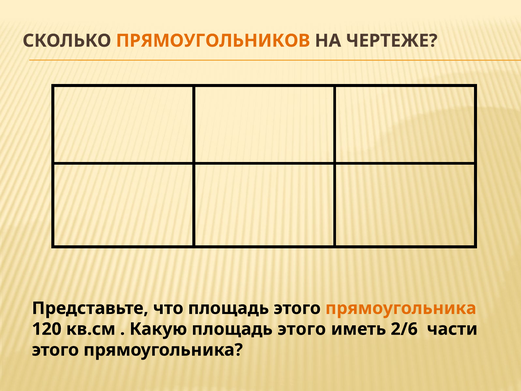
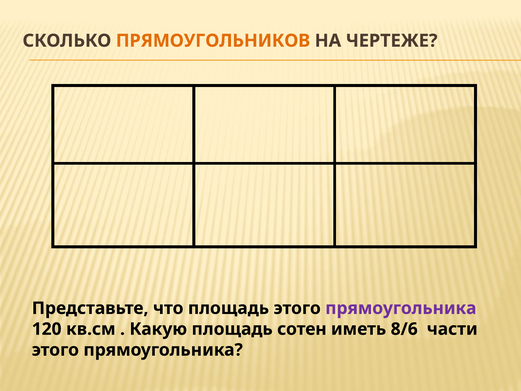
прямоугольника at (401, 308) colour: orange -> purple
Какую площадь этого: этого -> сотен
2/6: 2/6 -> 8/6
